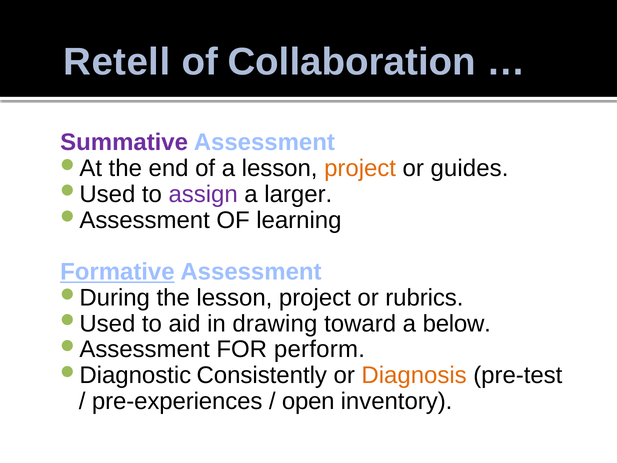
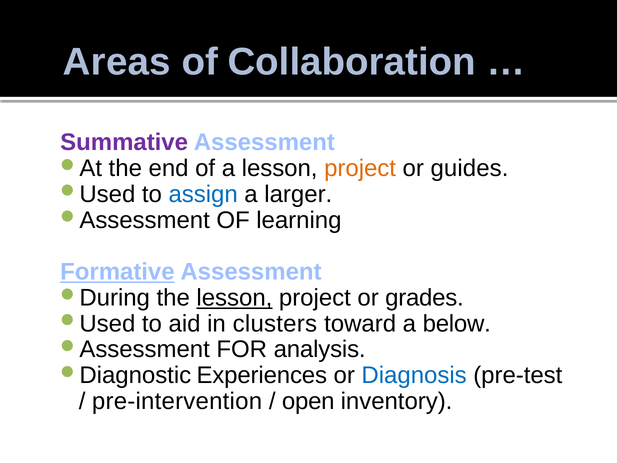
Retell: Retell -> Areas
assign colour: purple -> blue
lesson at (234, 298) underline: none -> present
rubrics: rubrics -> grades
drawing: drawing -> clusters
perform: perform -> analysis
Consistently: Consistently -> Experiences
Diagnosis colour: orange -> blue
pre-experiences: pre-experiences -> pre-intervention
